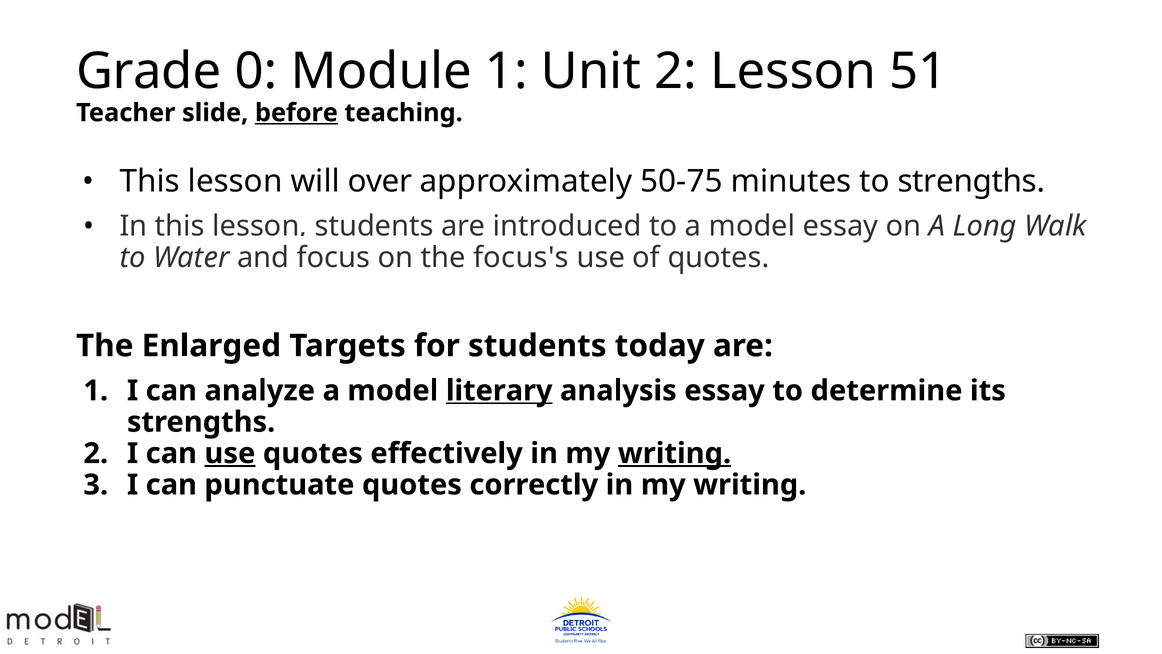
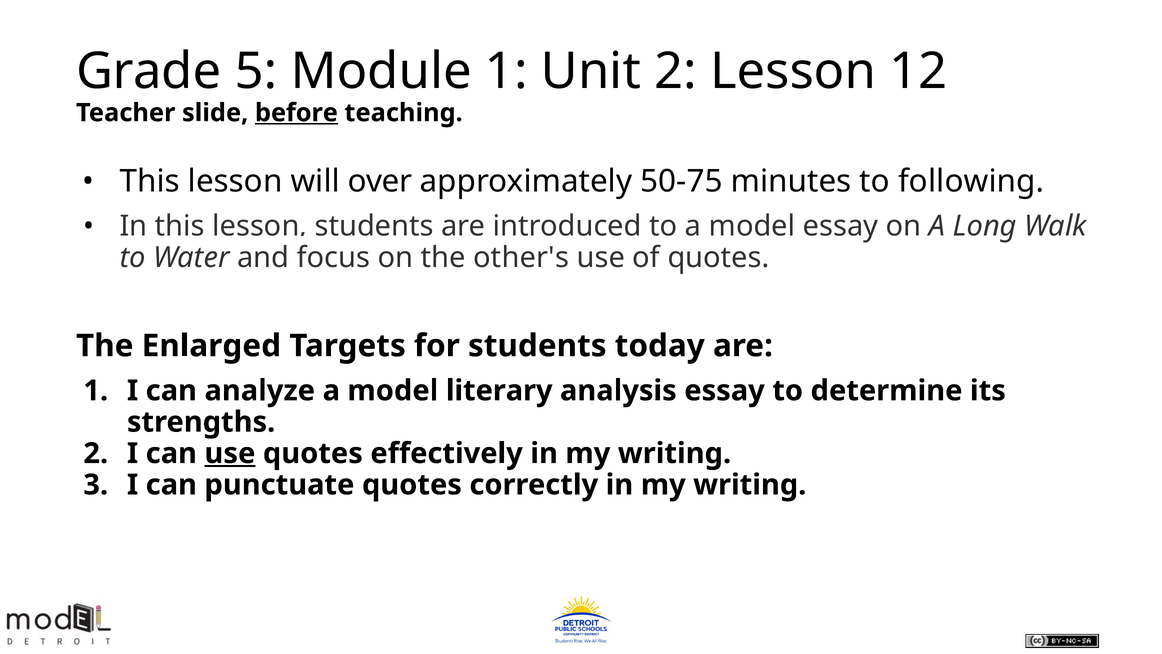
0: 0 -> 5
51: 51 -> 12
to strengths: strengths -> following
focus's: focus's -> other's
literary underline: present -> none
writing at (674, 453) underline: present -> none
